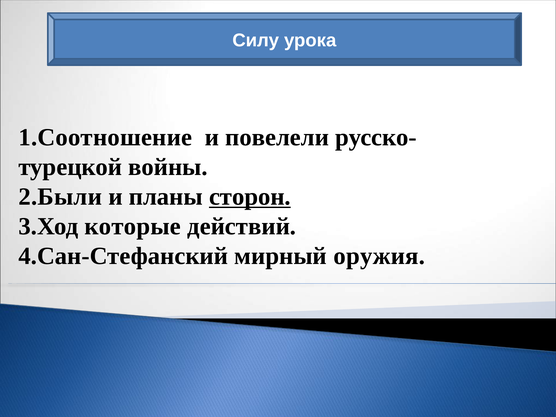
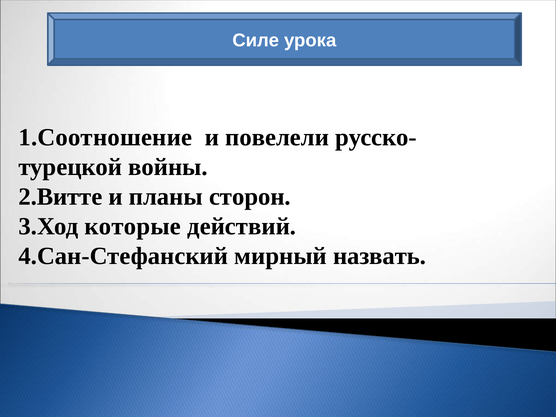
Силу: Силу -> Силе
2.Были: 2.Были -> 2.Витте
сторон underline: present -> none
оружия: оружия -> назвать
